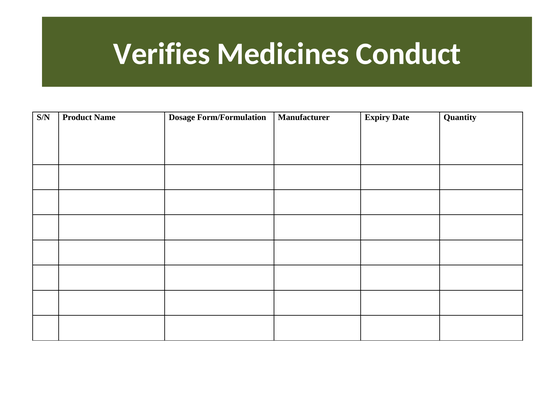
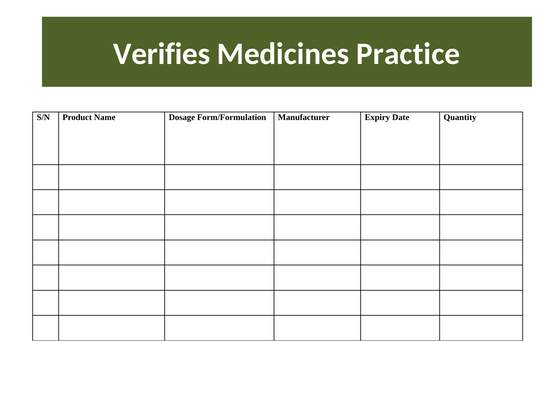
Conduct: Conduct -> Practice
